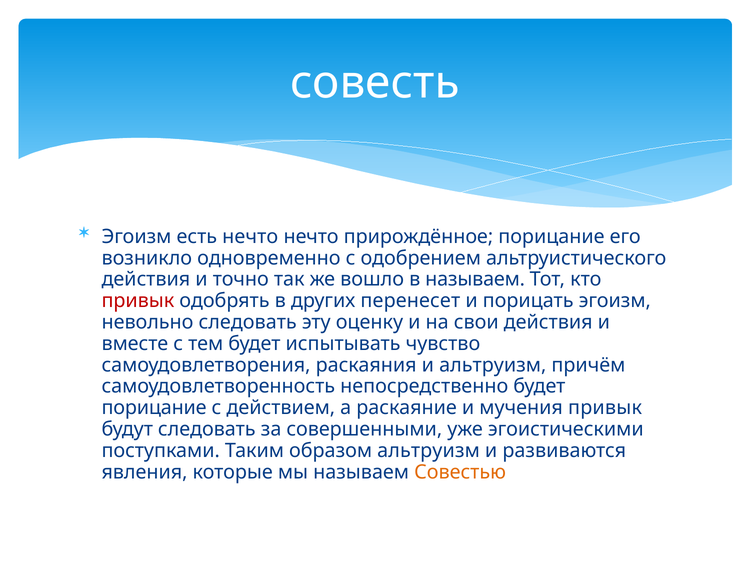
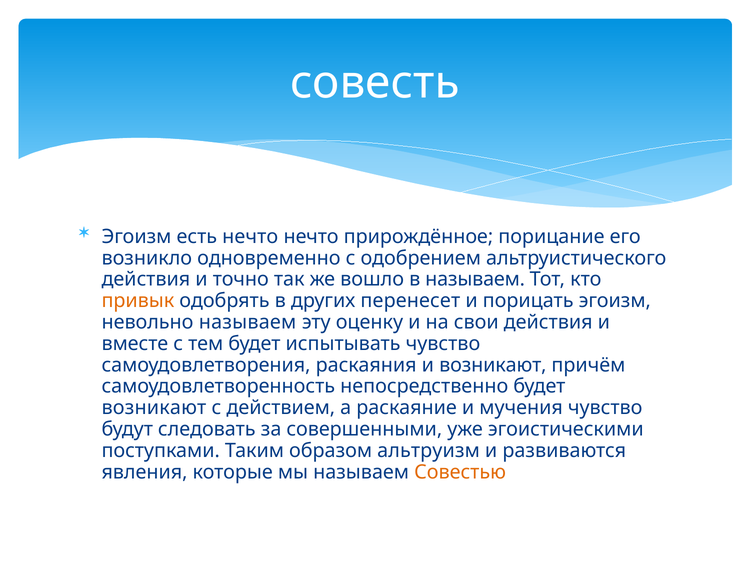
привык at (138, 301) colour: red -> orange
невольно следовать: следовать -> называем
и альтруизм: альтруизм -> возникают
порицание at (154, 407): порицание -> возникают
мучения привык: привык -> чувство
